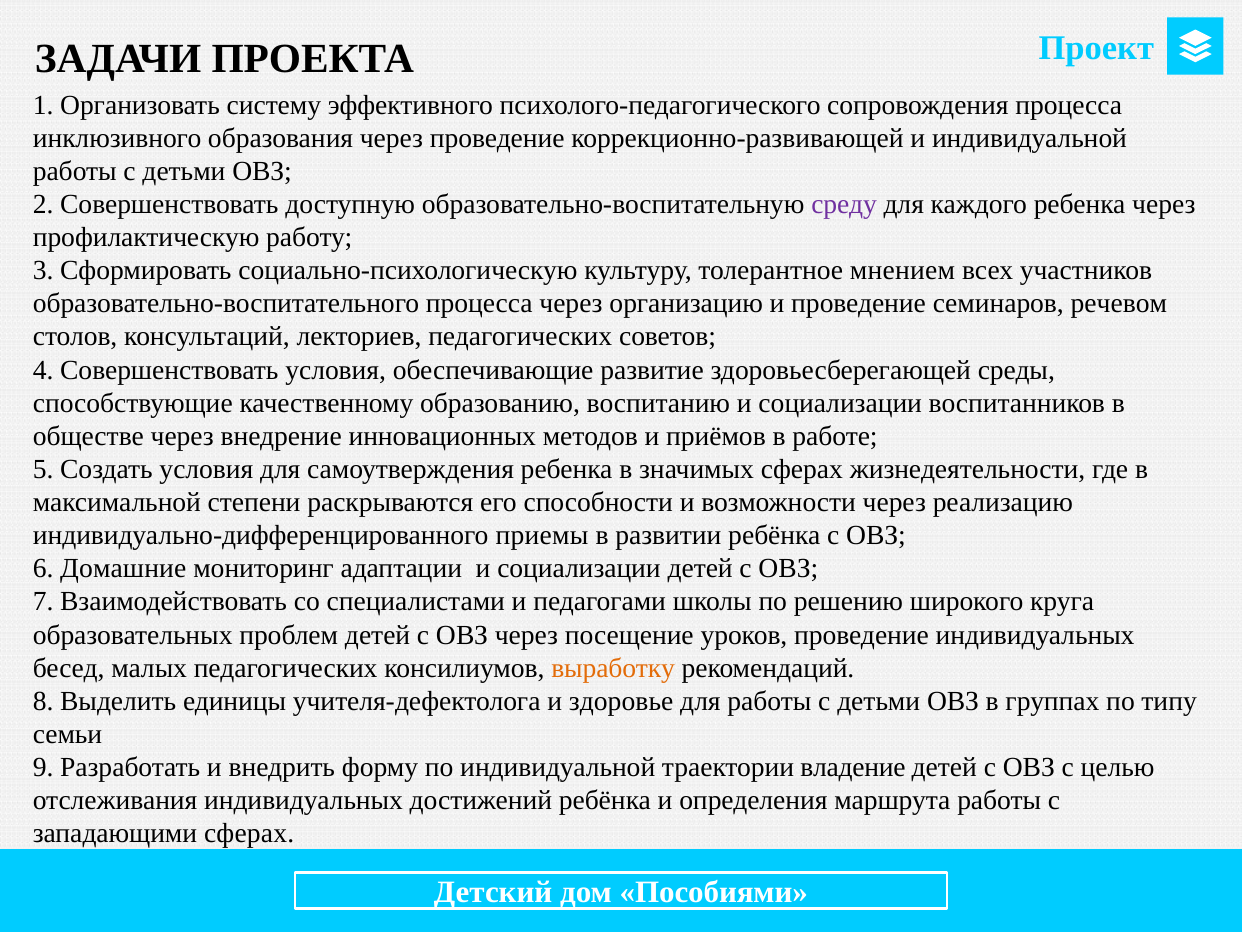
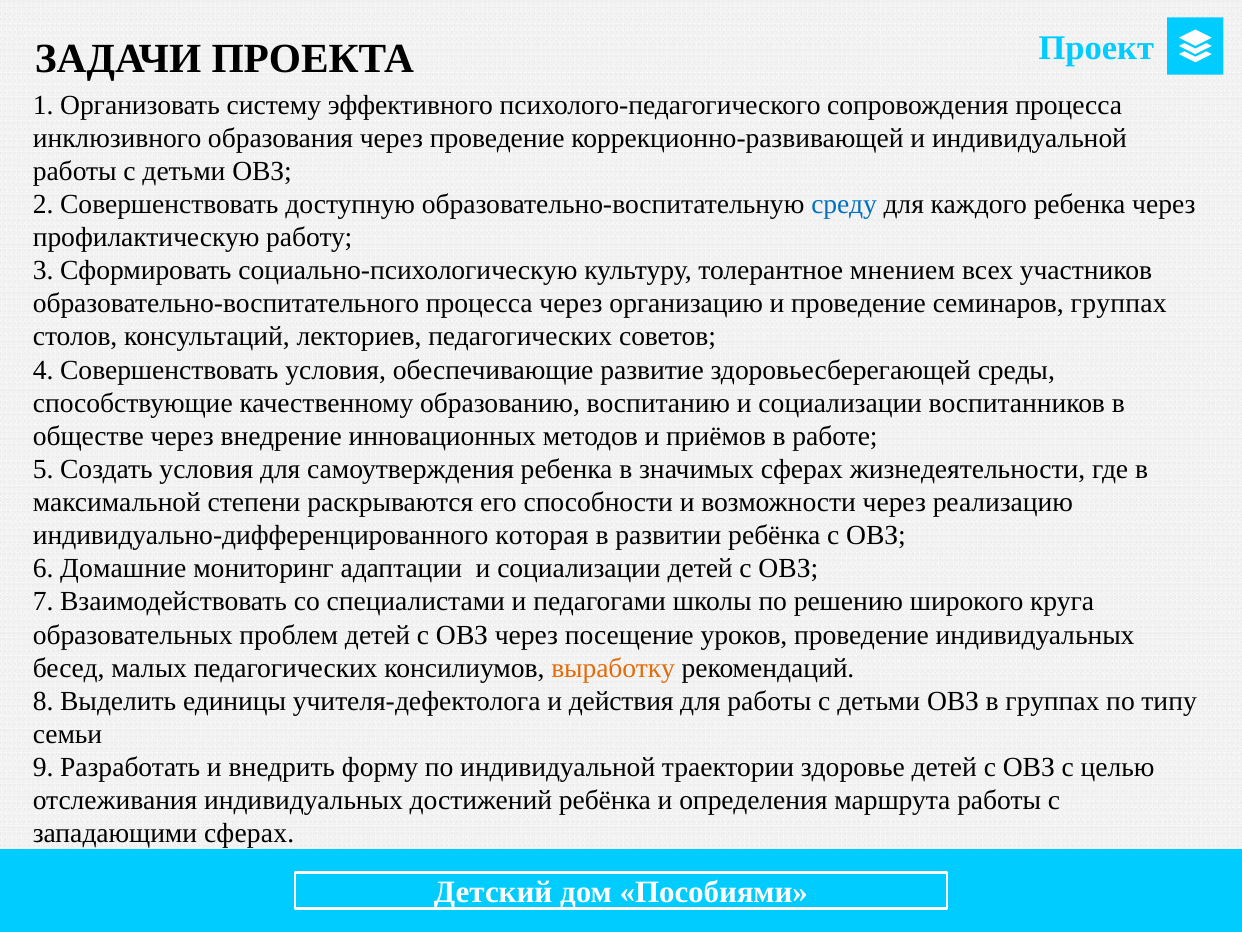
среду colour: purple -> blue
семинаров речевом: речевом -> группах
приемы: приемы -> которая
здоровье: здоровье -> действия
владение: владение -> здоровье
